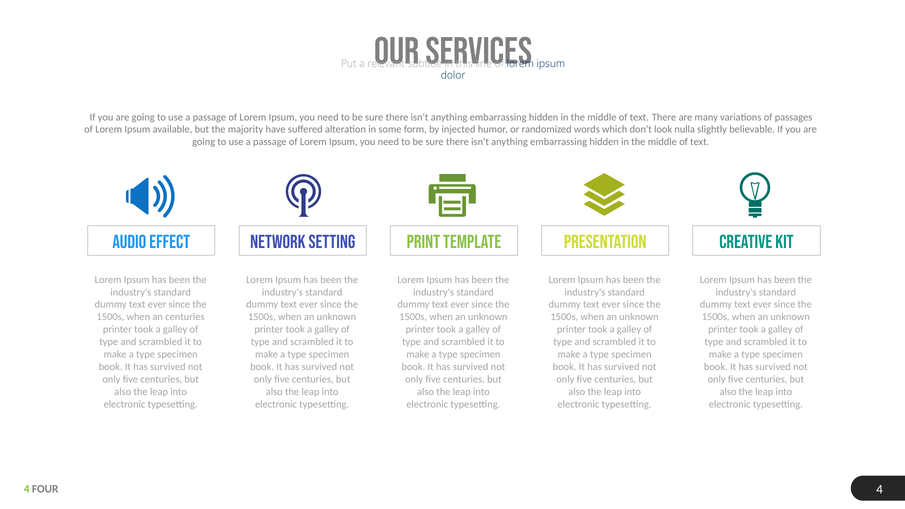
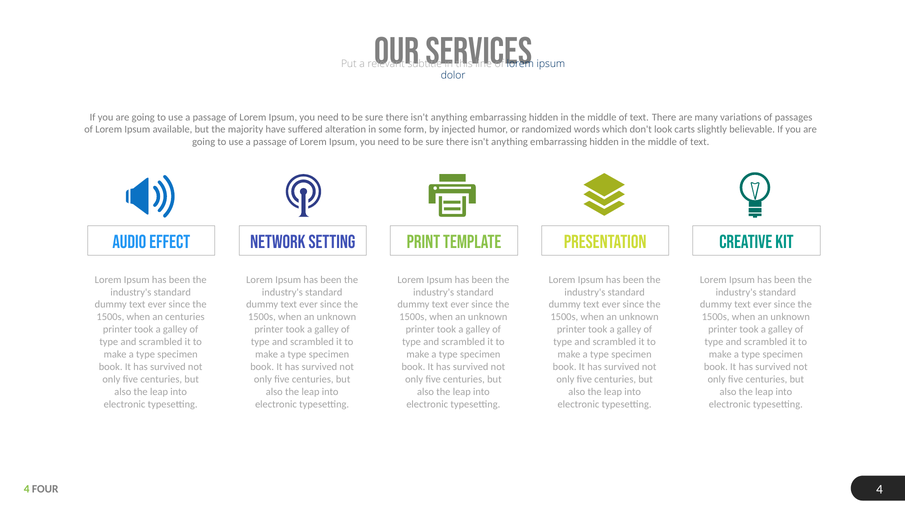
nulla: nulla -> carts
